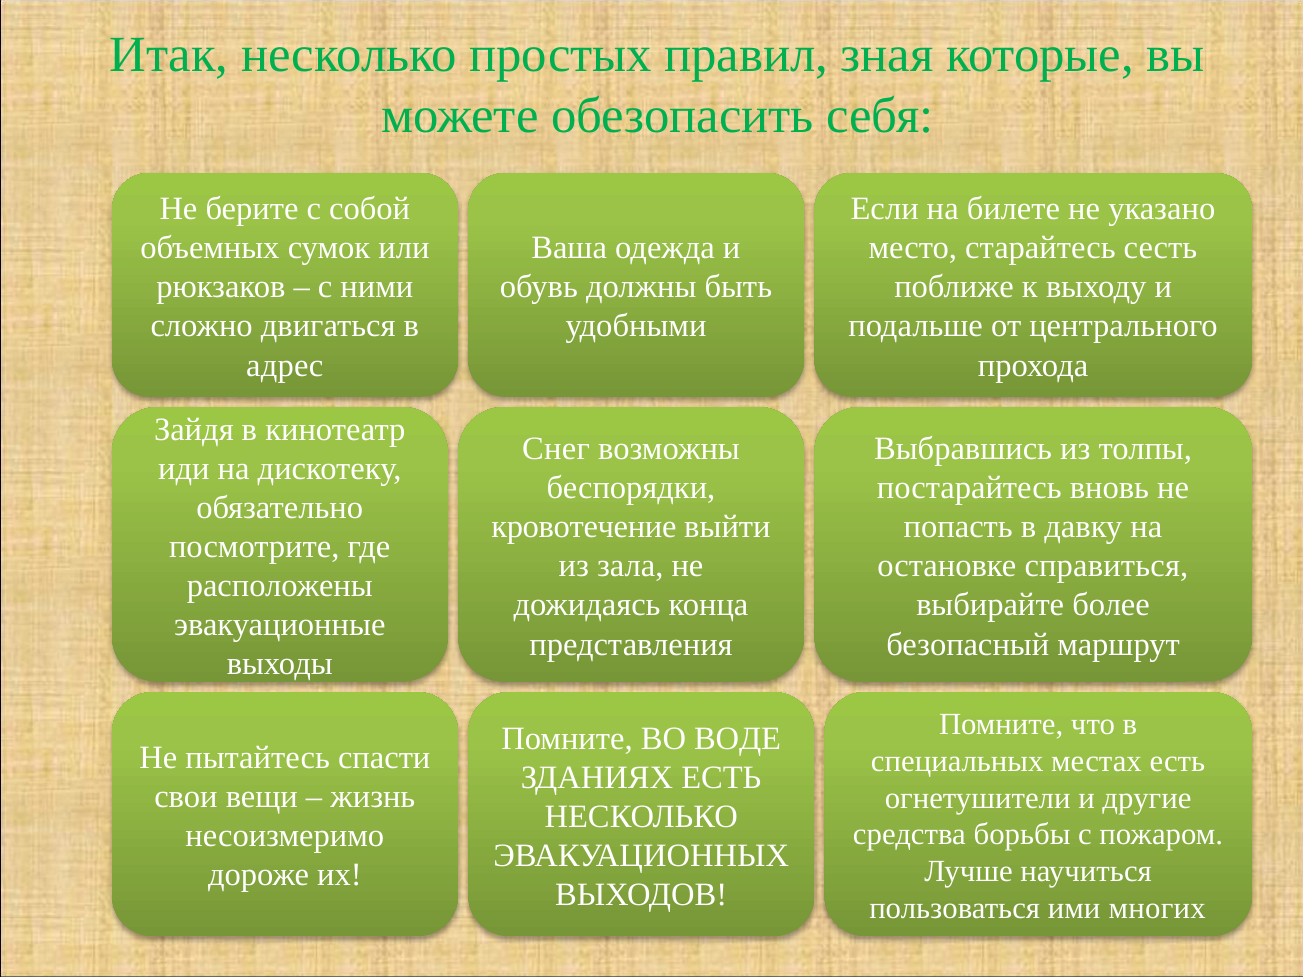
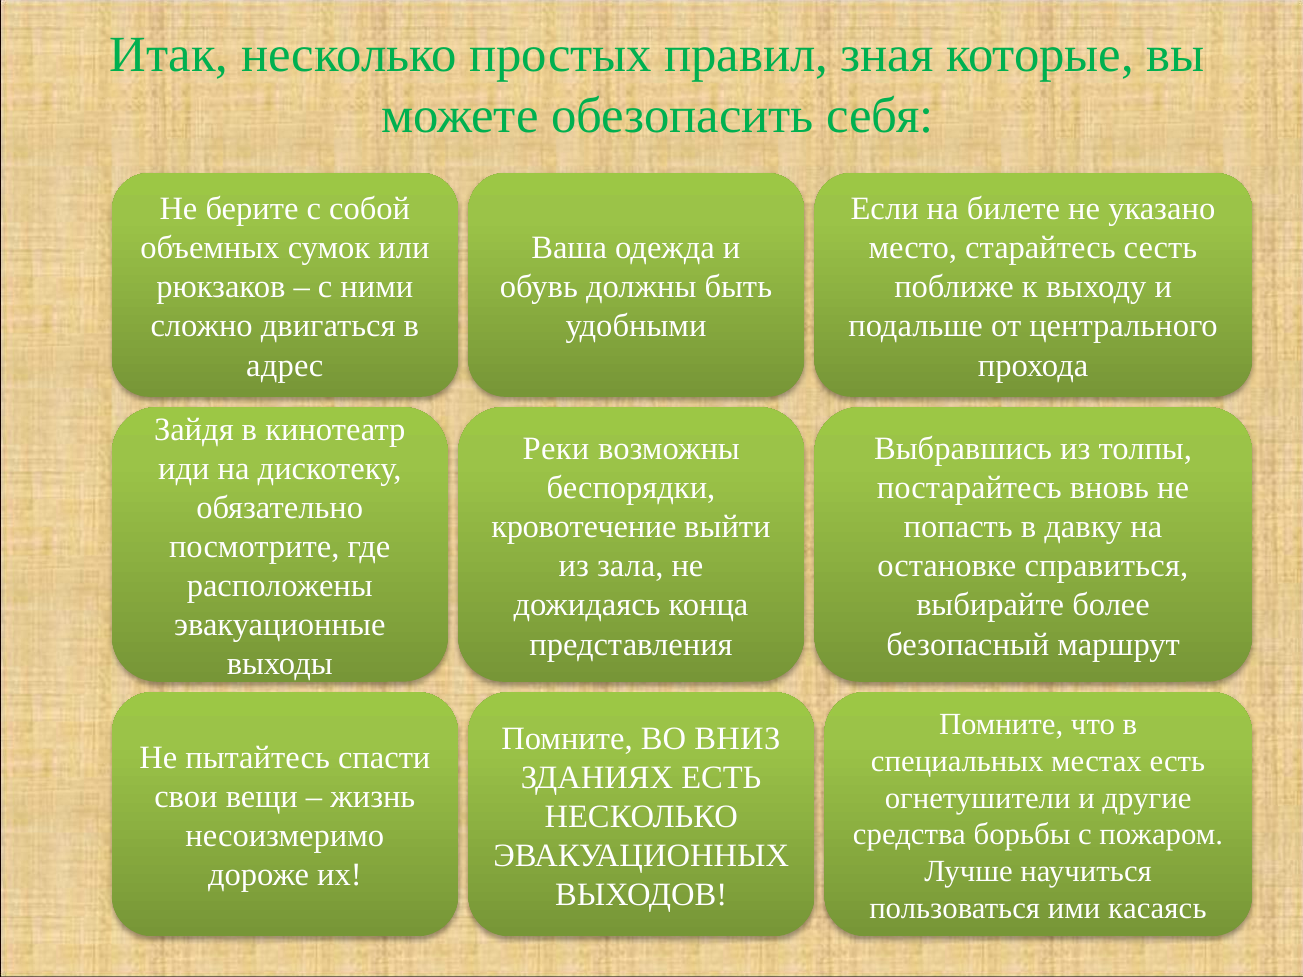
Снег: Снег -> Реки
ВОДЕ: ВОДЕ -> ВНИЗ
многих: многих -> касаясь
